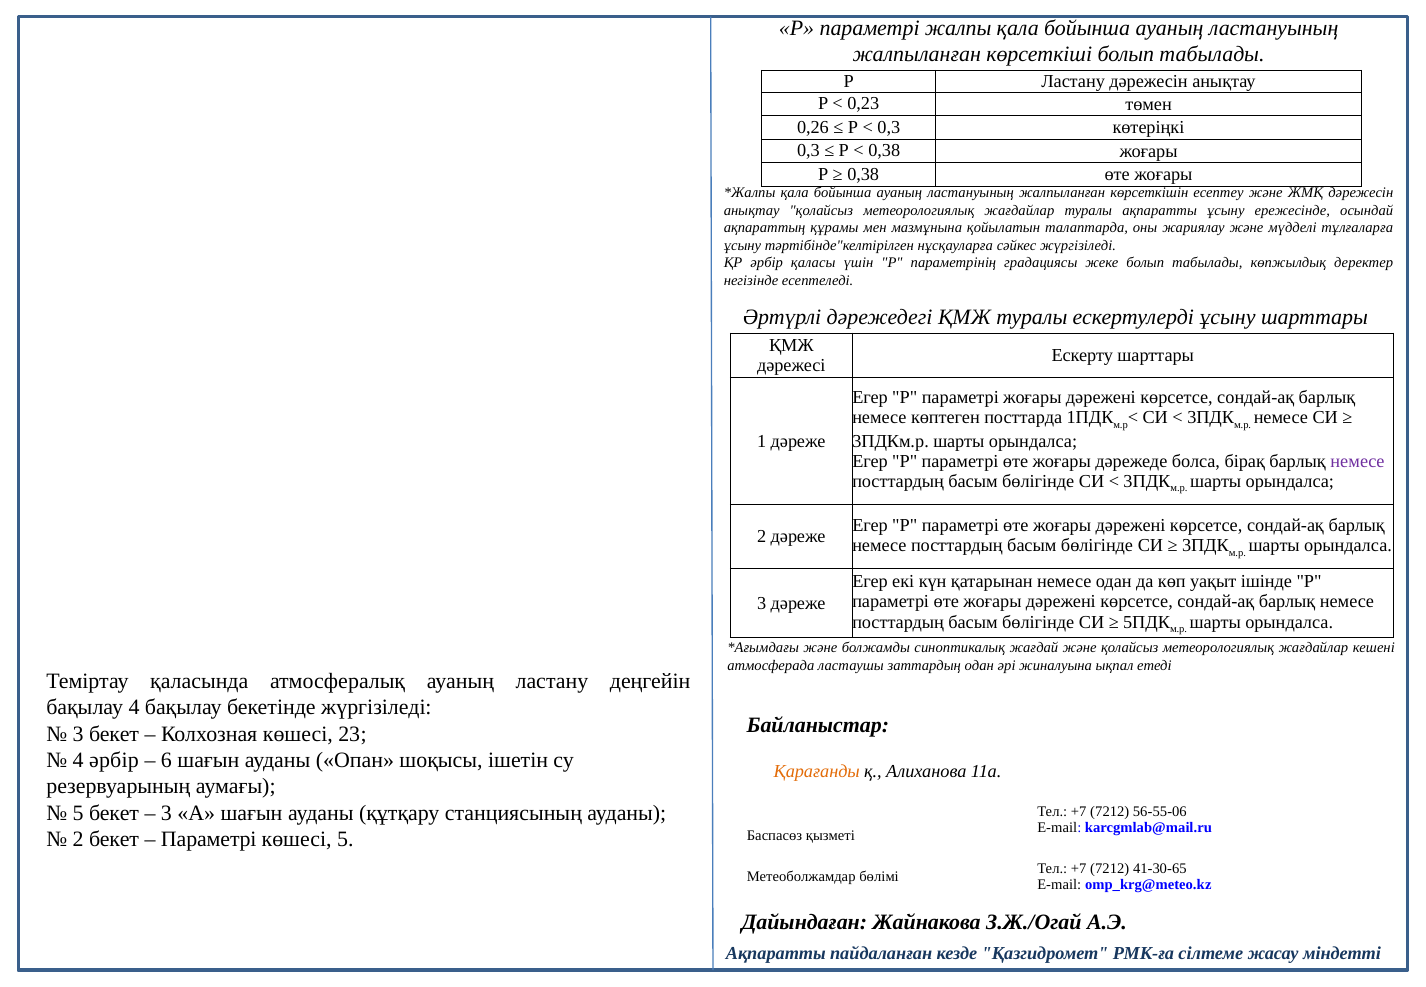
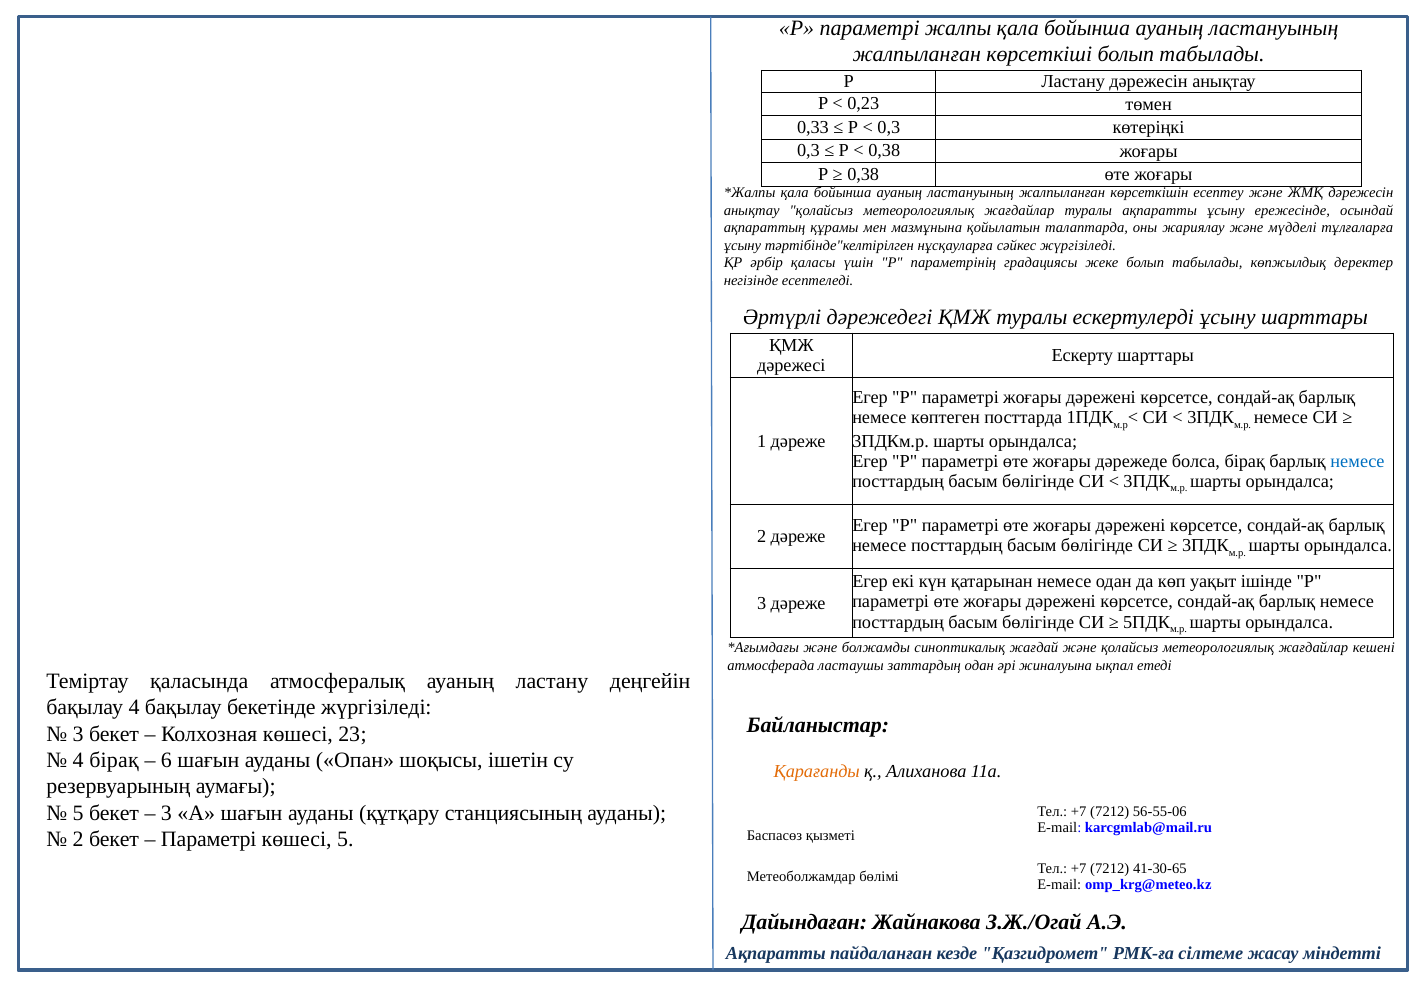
0,26: 0,26 -> 0,33
немесе at (1357, 461) colour: purple -> blue
4 әрбір: әрбір -> бірақ
